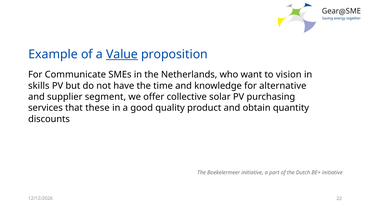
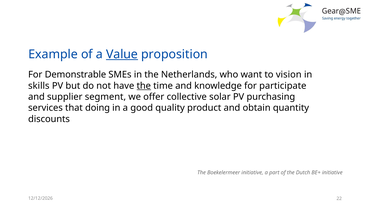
Communicate: Communicate -> Demonstrable
the at (144, 86) underline: none -> present
alternative: alternative -> participate
these: these -> doing
